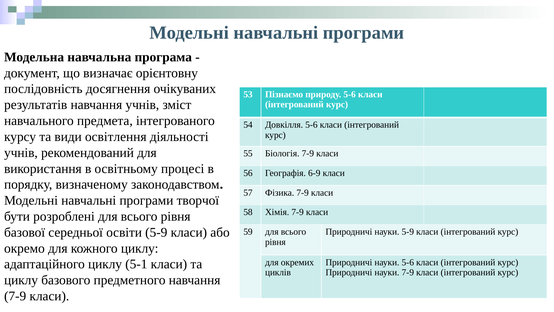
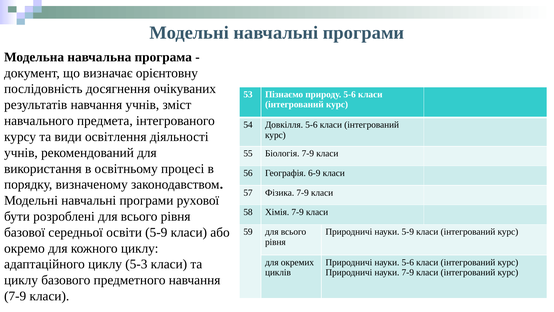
творчої: творчої -> рухової
5-1: 5-1 -> 5-3
